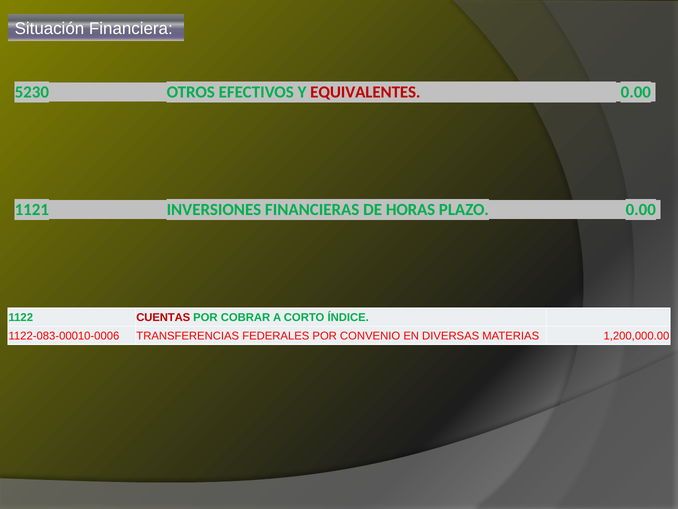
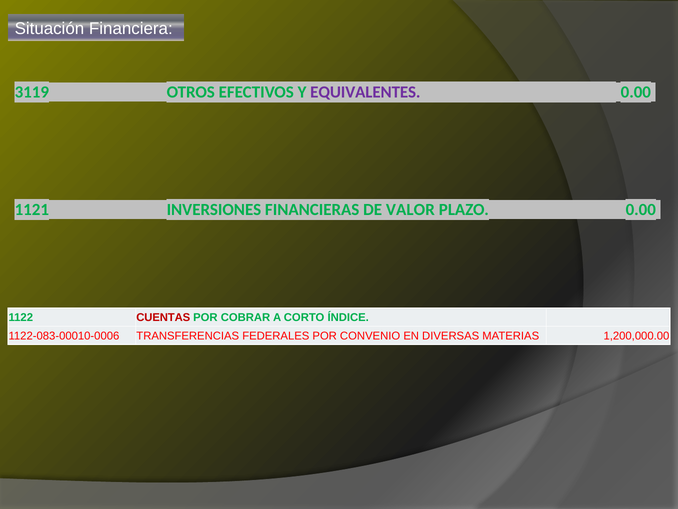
5230: 5230 -> 3119
EQUIVALENTES colour: red -> purple
HORAS: HORAS -> VALOR
